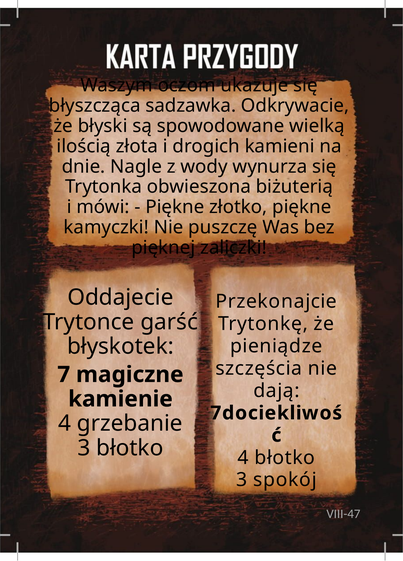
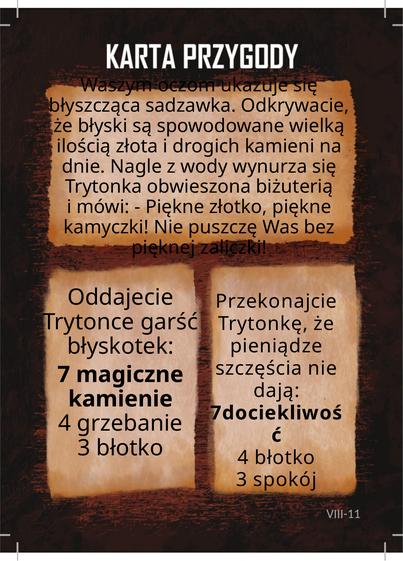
VIII-47: VIII-47 -> VIII-11
